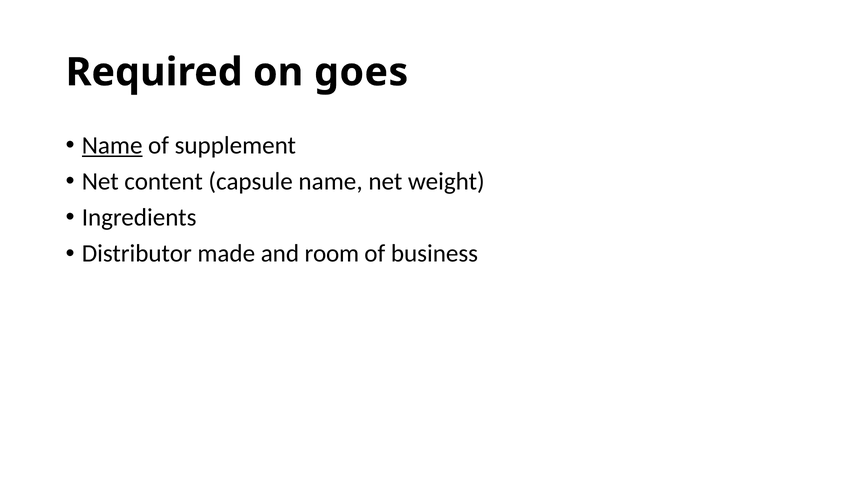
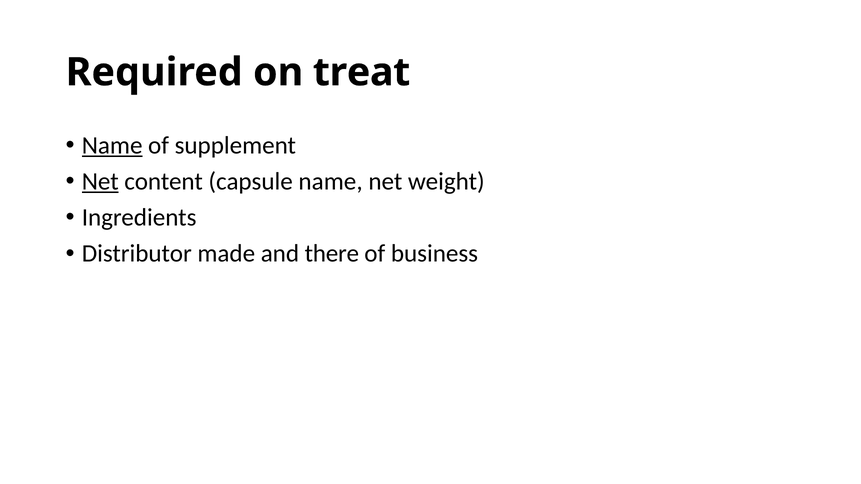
goes: goes -> treat
Net at (100, 182) underline: none -> present
room: room -> there
